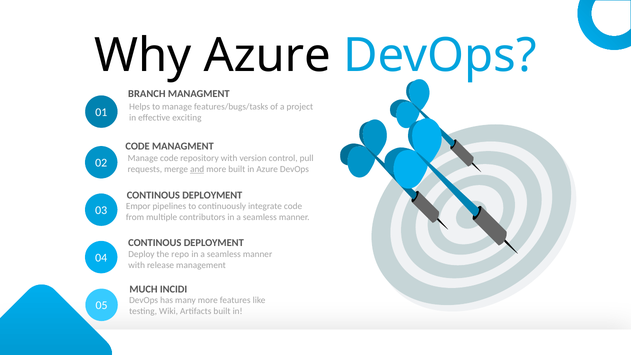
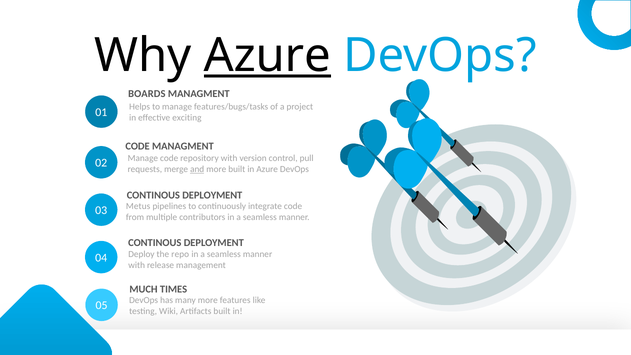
Azure at (267, 56) underline: none -> present
BRANCH: BRANCH -> BOARDS
Empor: Empor -> Metus
INCIDI: INCIDI -> TIMES
